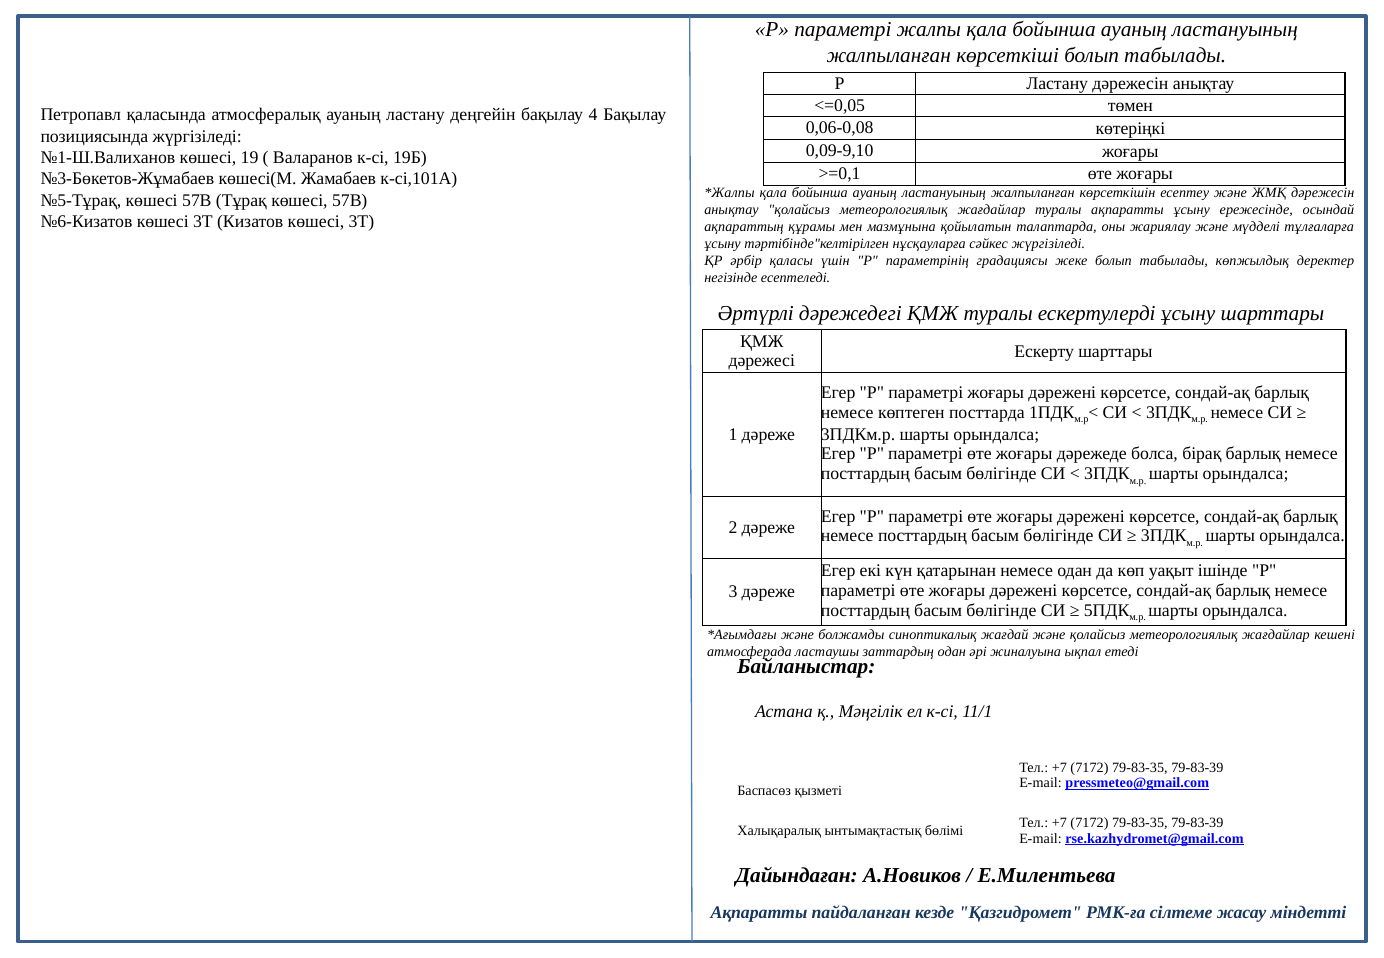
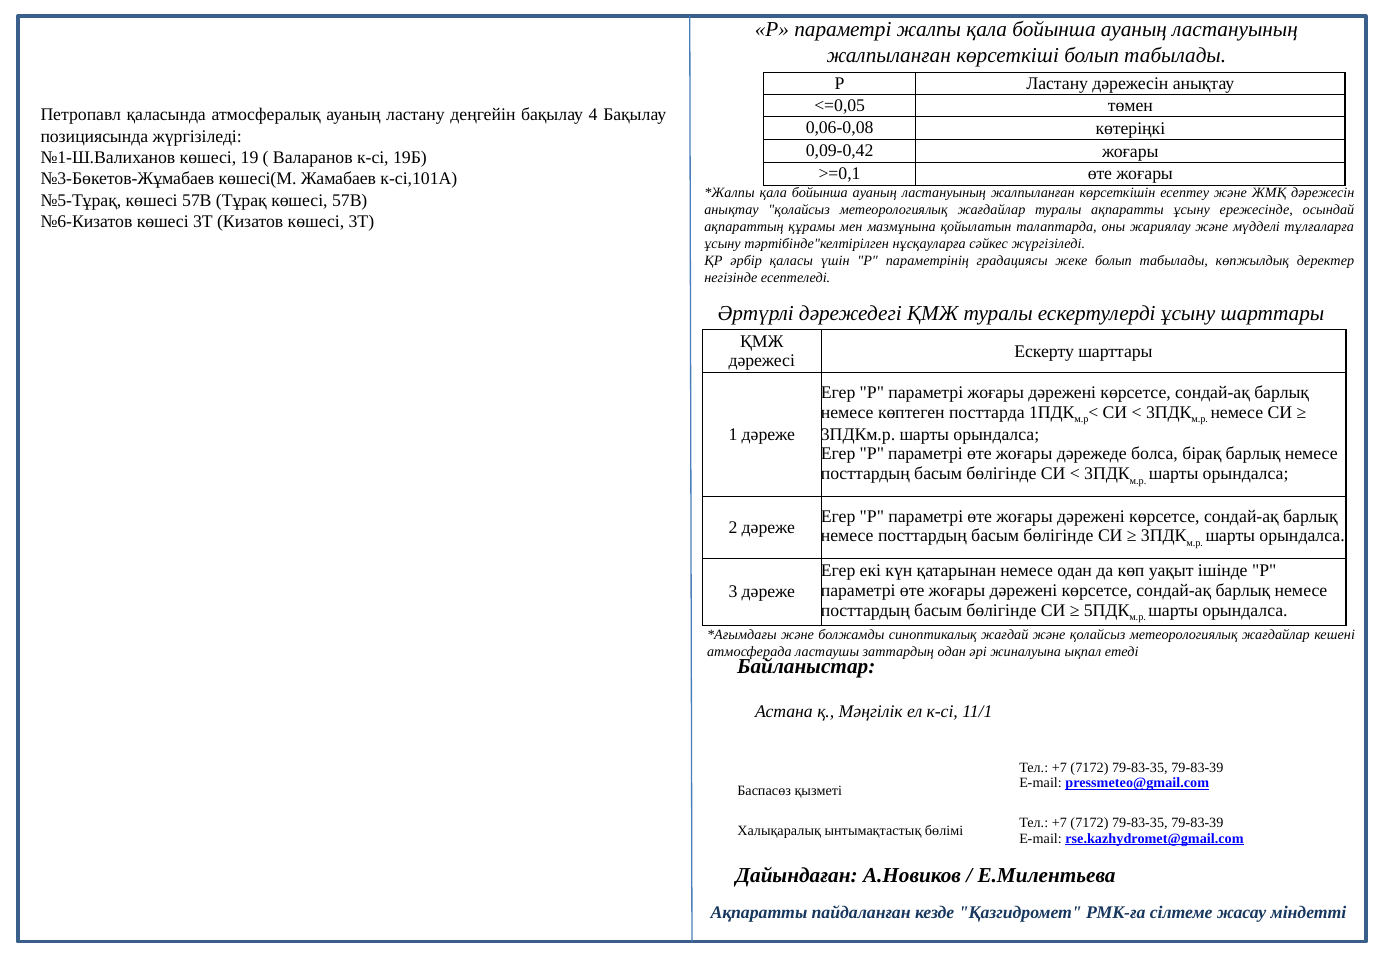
0,09-9,10: 0,09-9,10 -> 0,09-0,42
